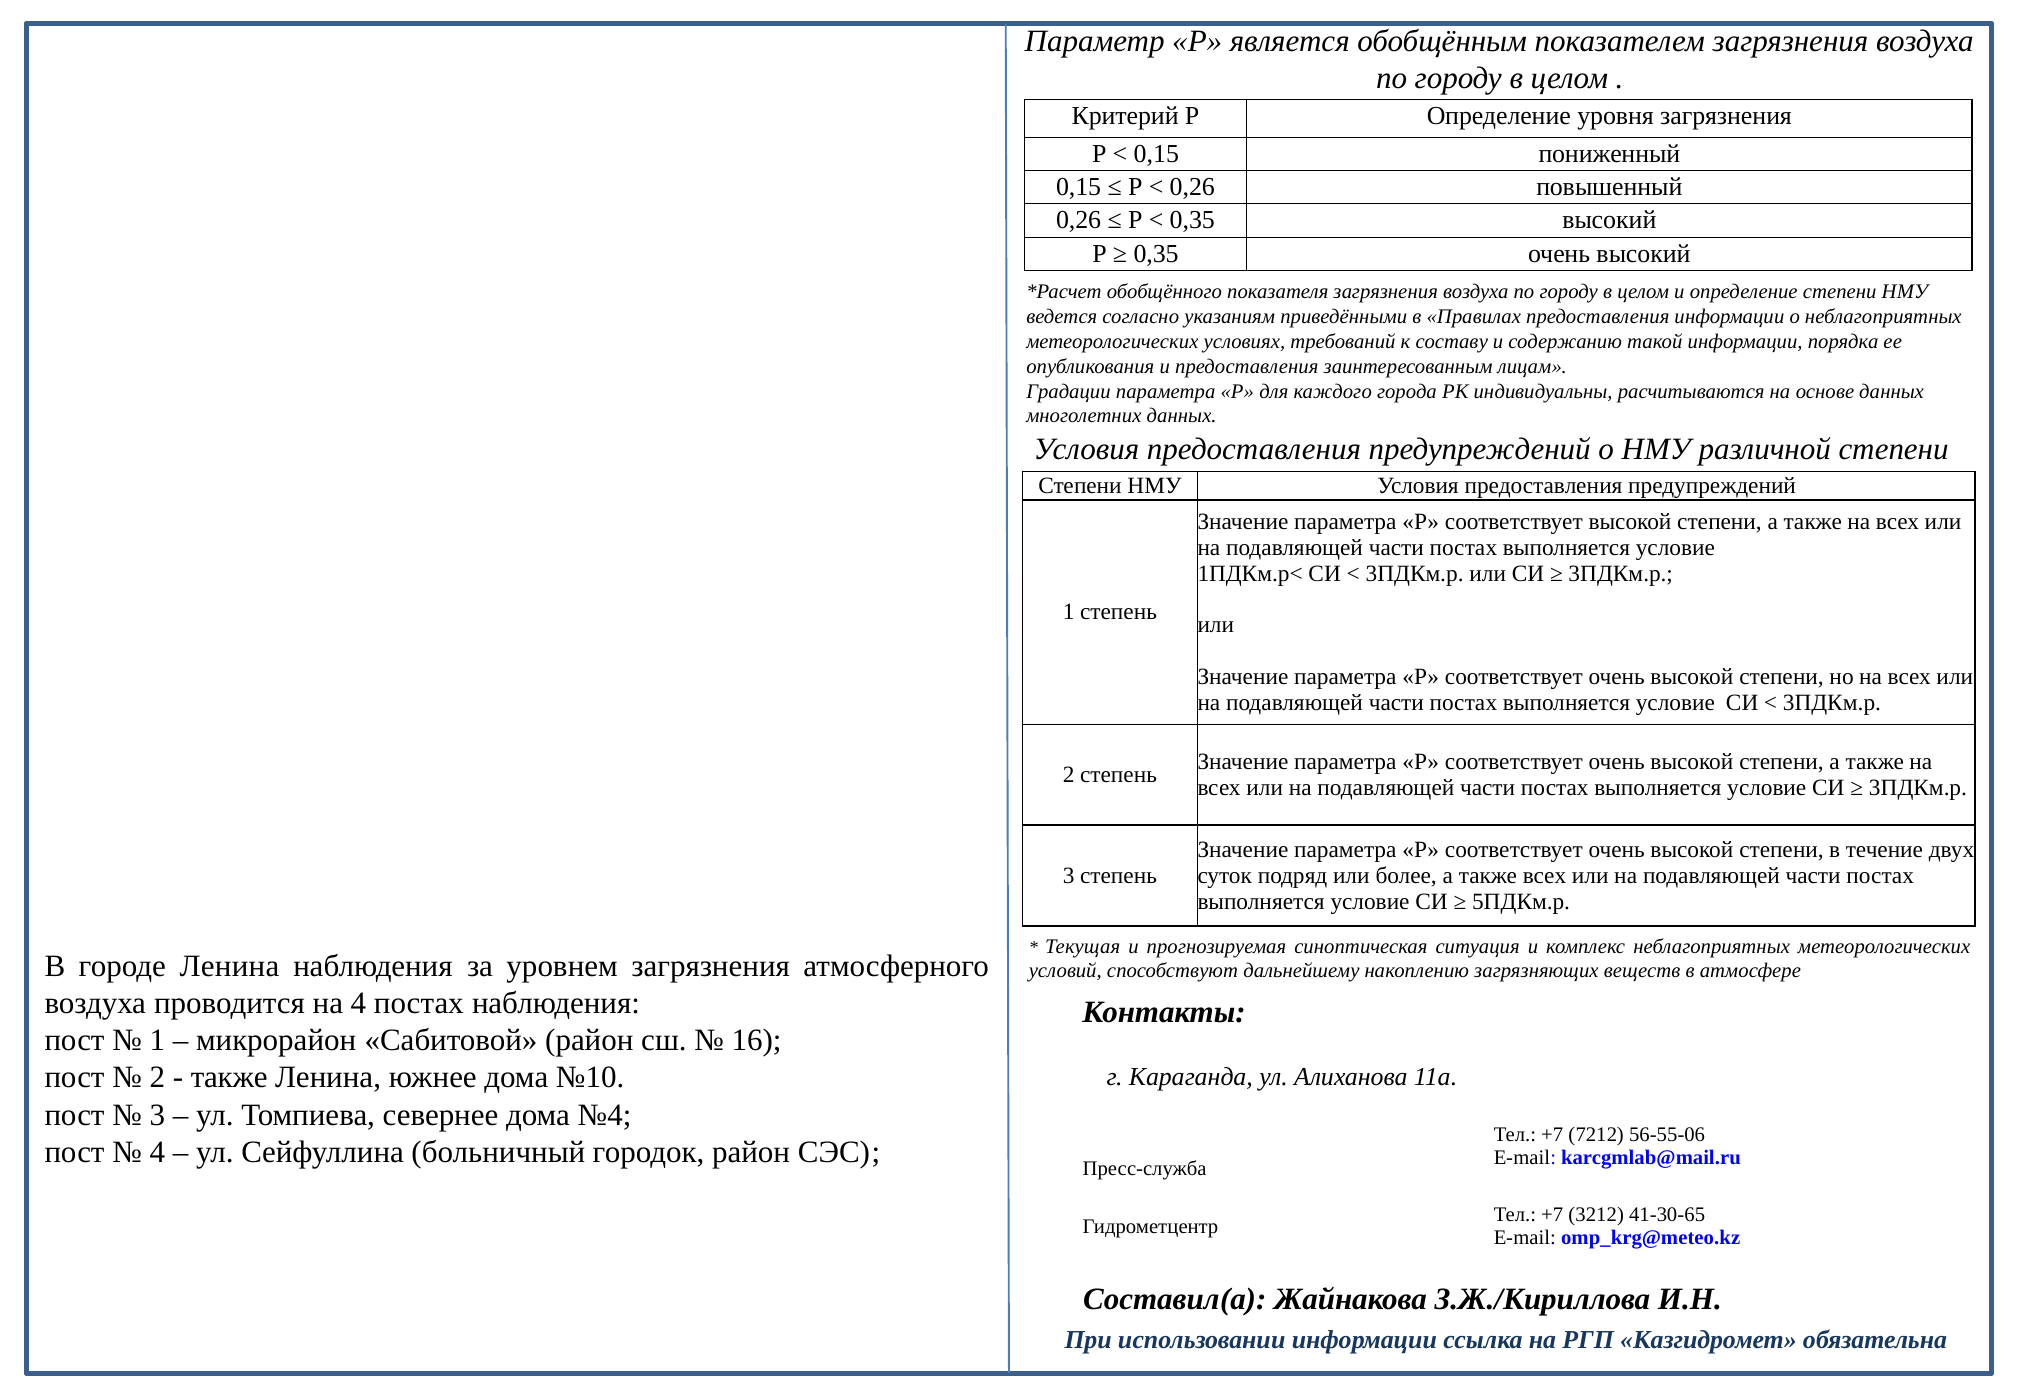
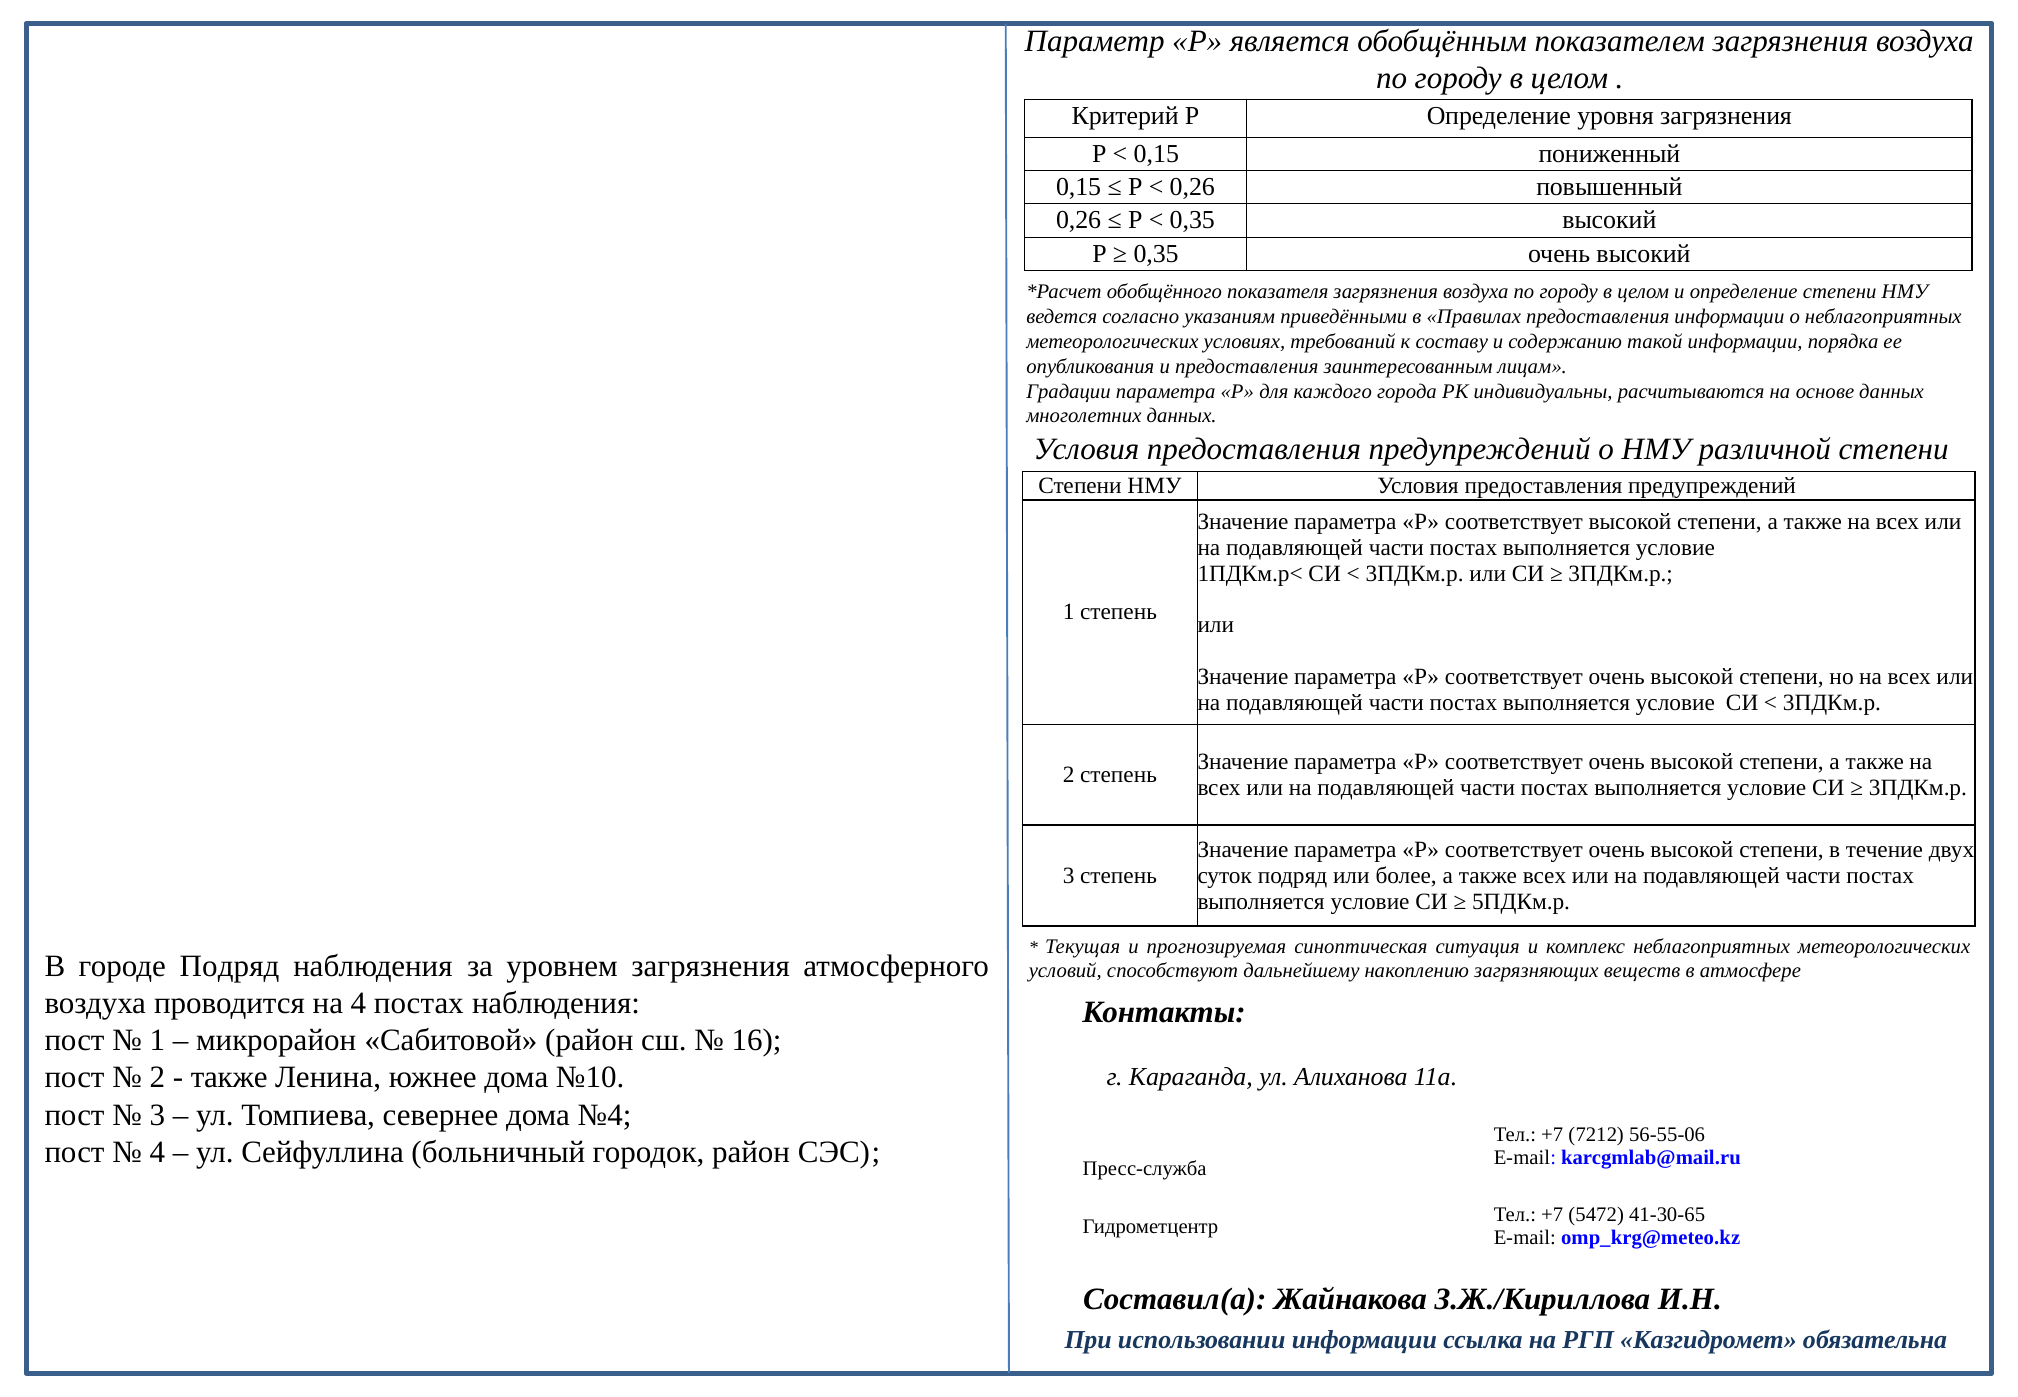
городе Ленина: Ленина -> Подряд
3212: 3212 -> 5472
